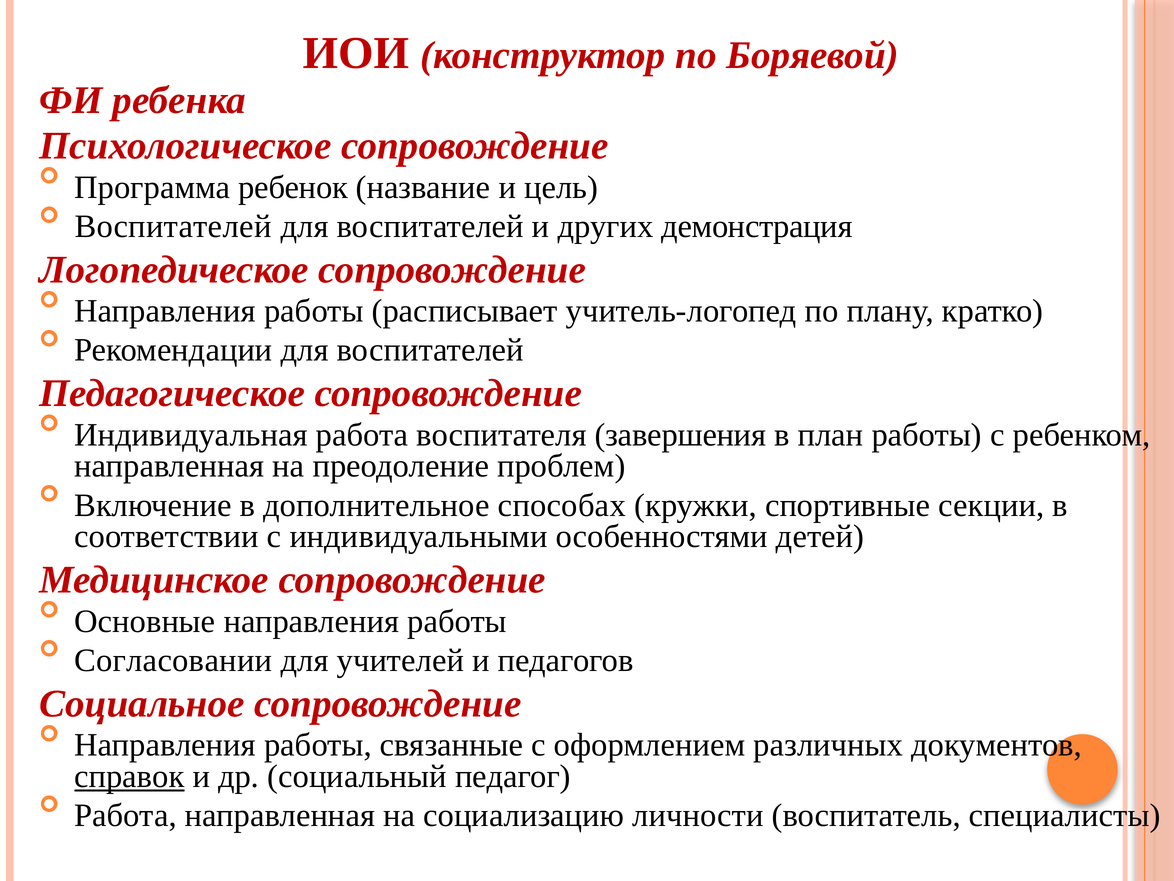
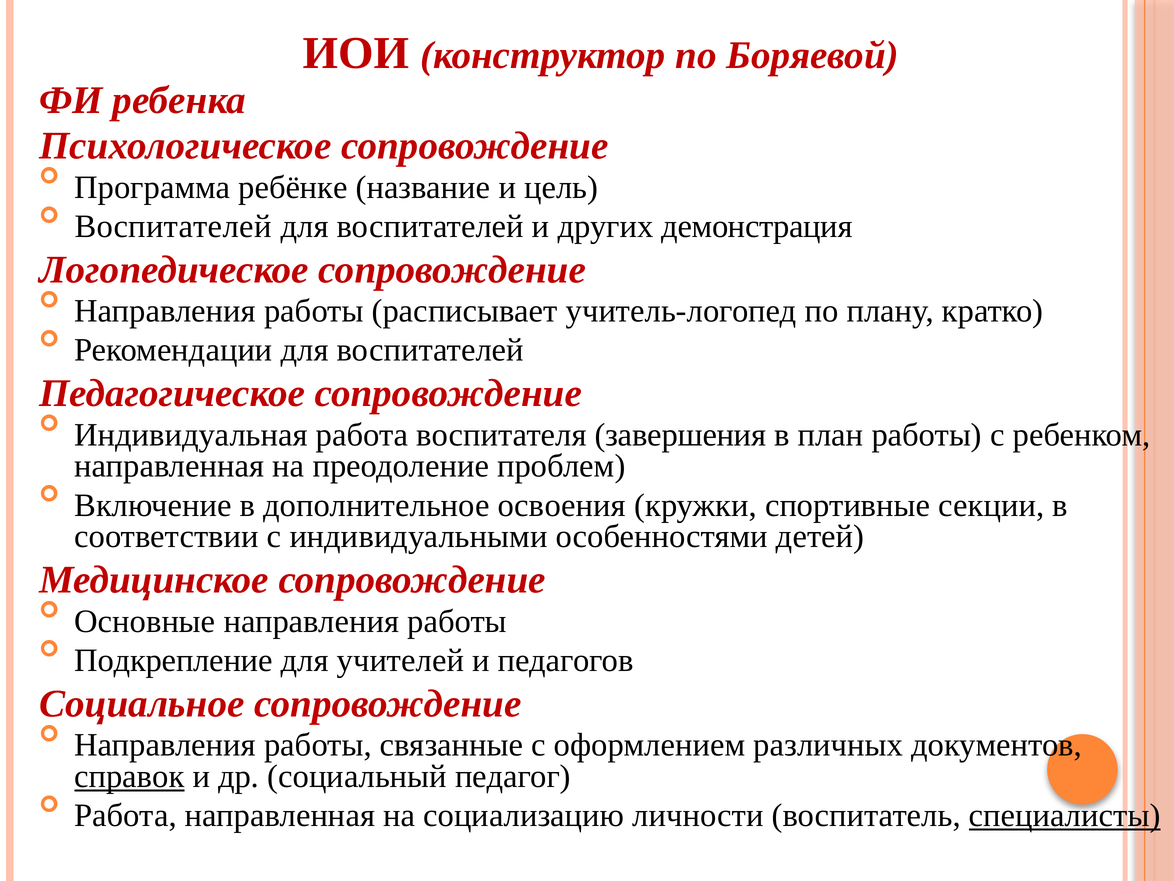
ребенок: ребенок -> ребёнке
способах: способах -> освоения
Согласовании: Согласовании -> Подкрепление
специалисты underline: none -> present
